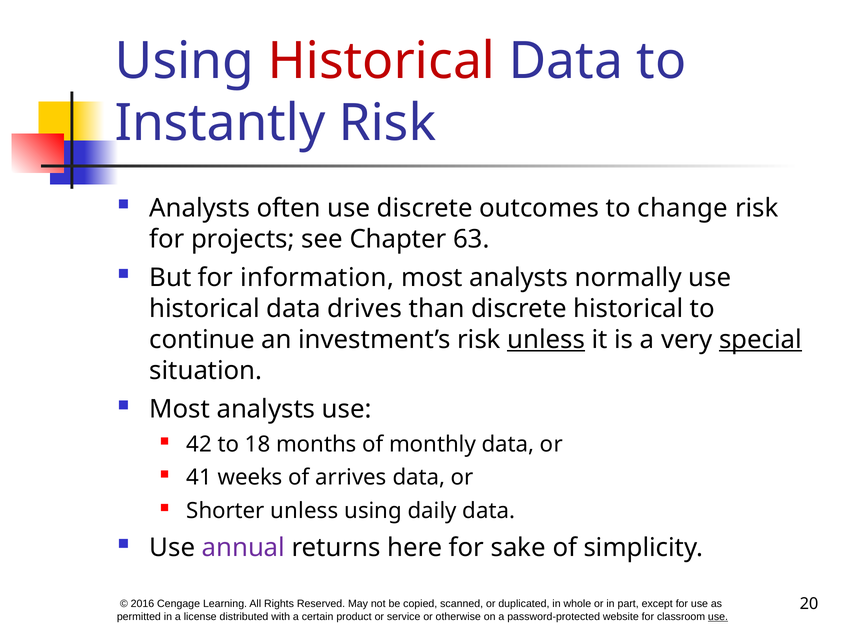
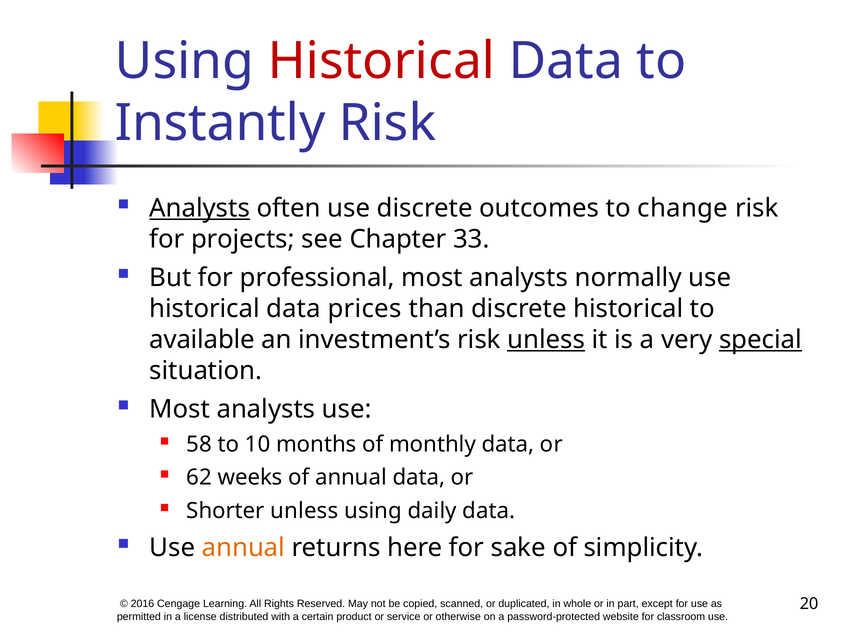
Analysts at (200, 208) underline: none -> present
63: 63 -> 33
information: information -> professional
drives: drives -> prices
continue: continue -> available
42: 42 -> 58
18: 18 -> 10
41: 41 -> 62
of arrives: arrives -> annual
annual at (243, 547) colour: purple -> orange
use at (718, 616) underline: present -> none
